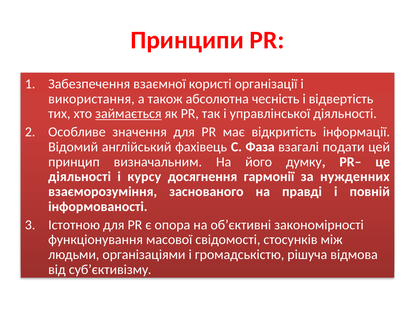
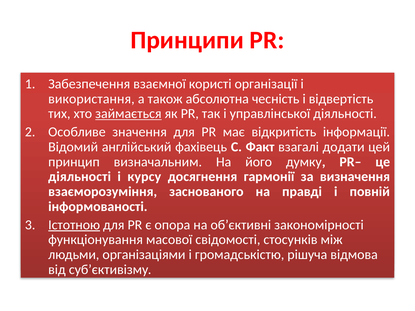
Фаза: Фаза -> Факт
подати: подати -> додати
нужденних: нужденних -> визначення
Істотною underline: none -> present
